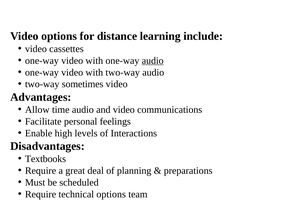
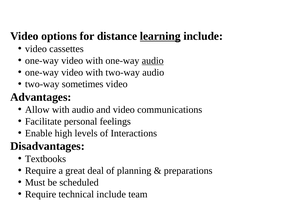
learning underline: none -> present
Allow time: time -> with
technical options: options -> include
